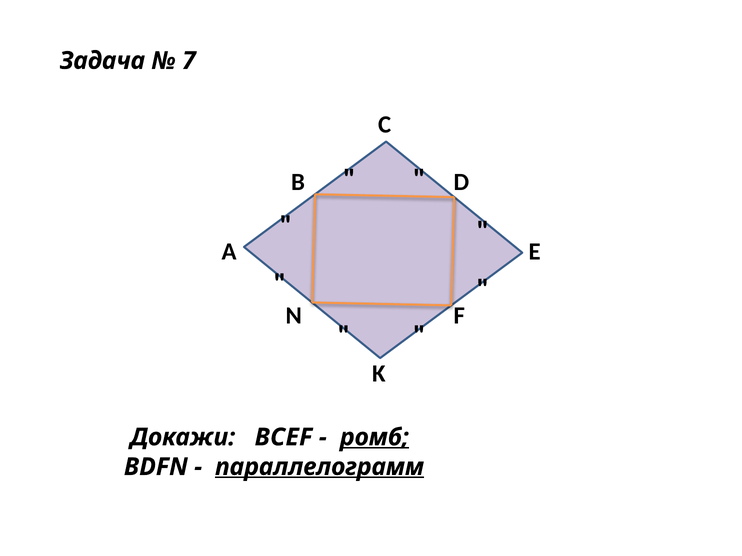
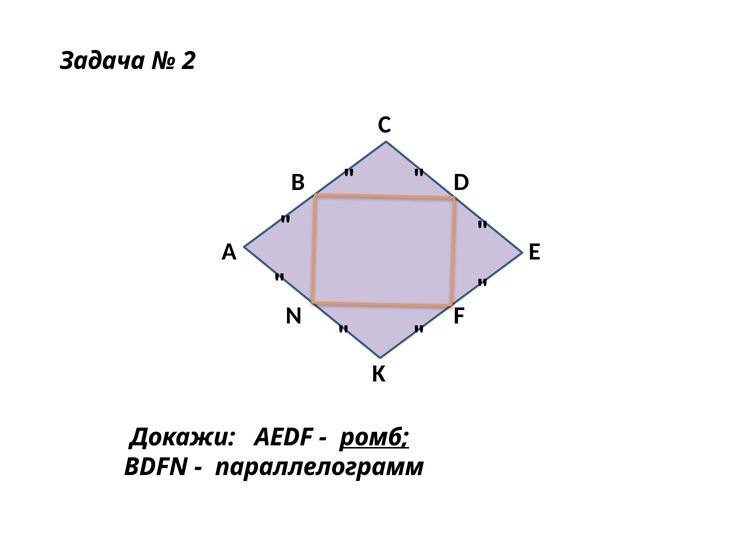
7: 7 -> 2
BCEF: BCEF -> AEDF
параллелограмм underline: present -> none
